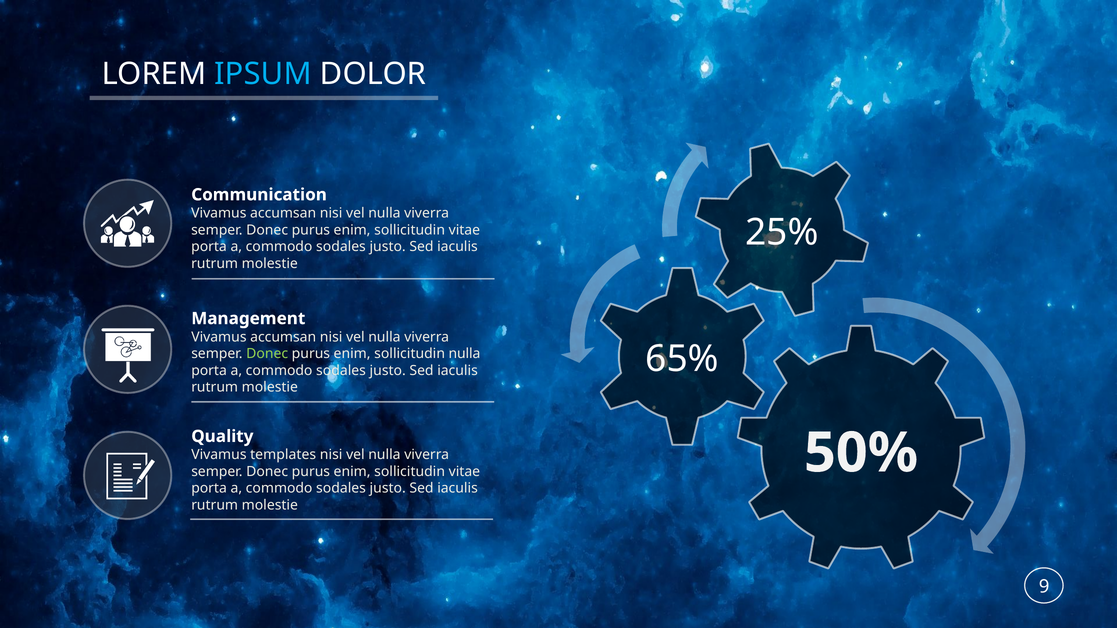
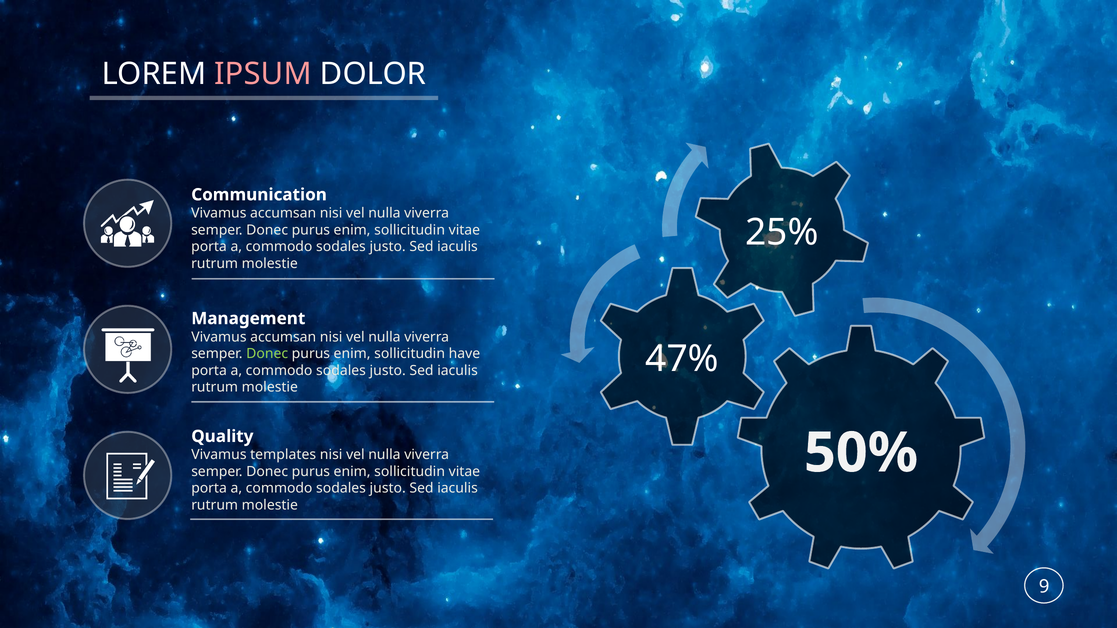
IPSUM colour: light blue -> pink
65%: 65% -> 47%
sollicitudin nulla: nulla -> have
